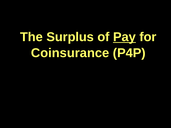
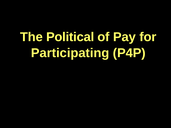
Surplus: Surplus -> Political
Pay underline: present -> none
Coinsurance: Coinsurance -> Participating
